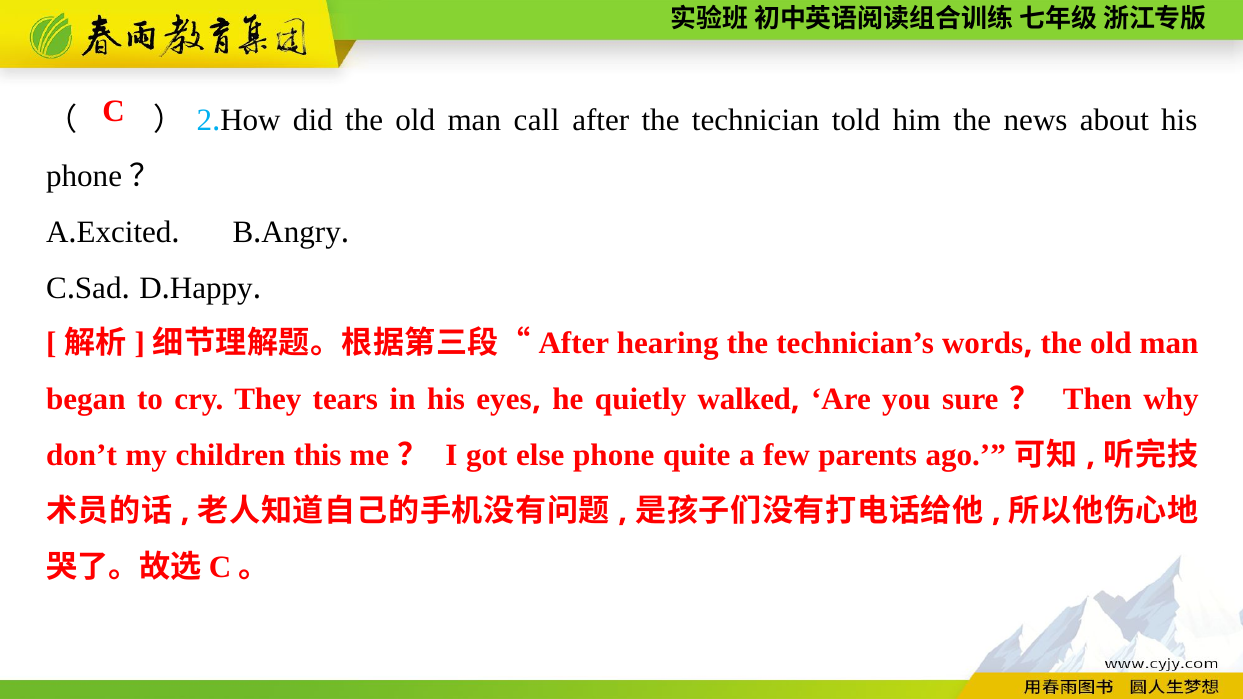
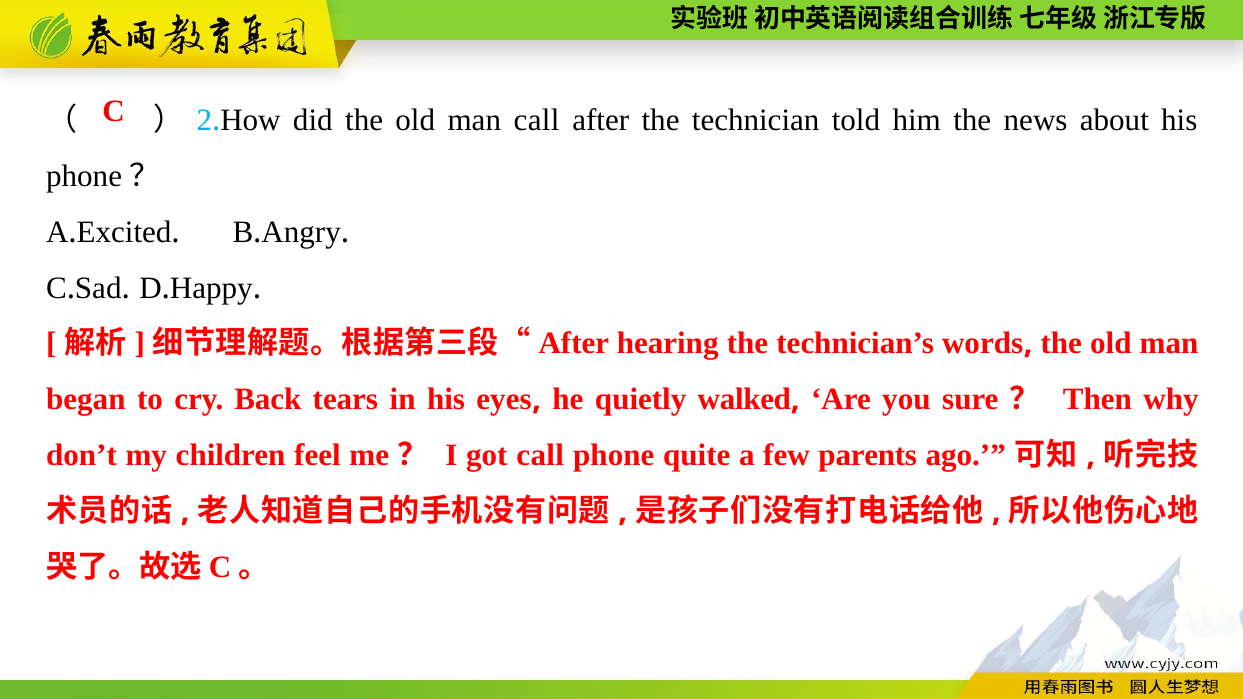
They: They -> Back
this: this -> feel
got else: else -> call
